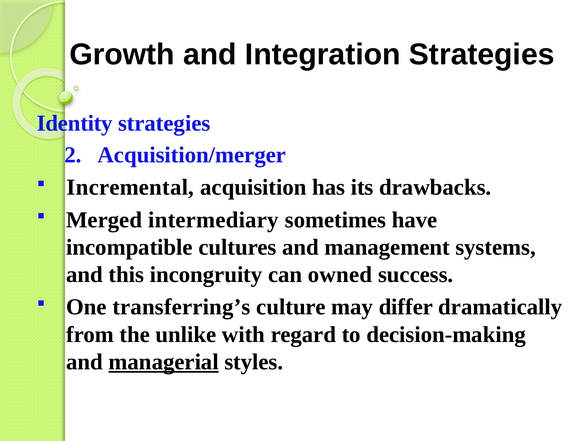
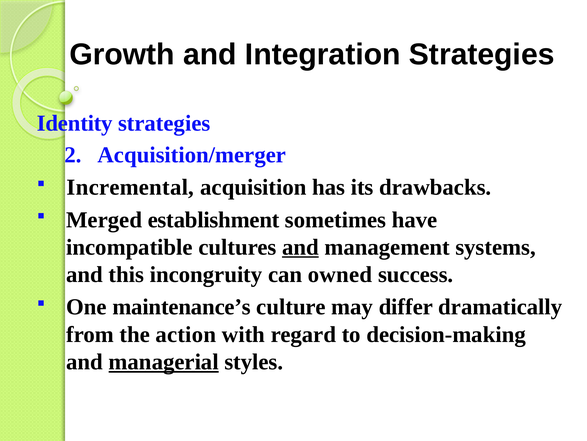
intermediary: intermediary -> establishment
and at (300, 247) underline: none -> present
transferring’s: transferring’s -> maintenance’s
unlike: unlike -> action
